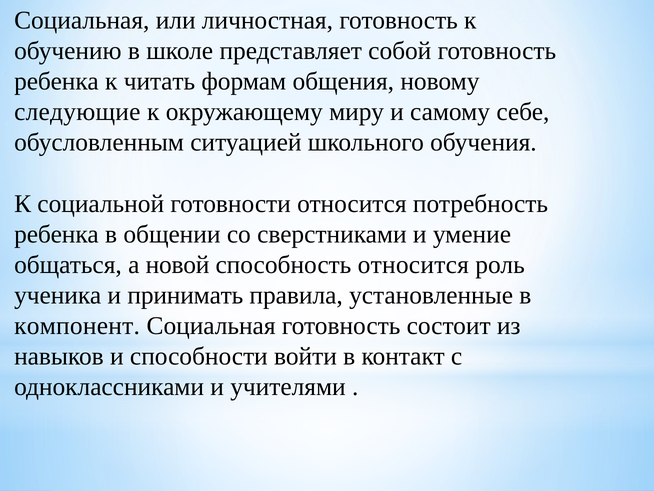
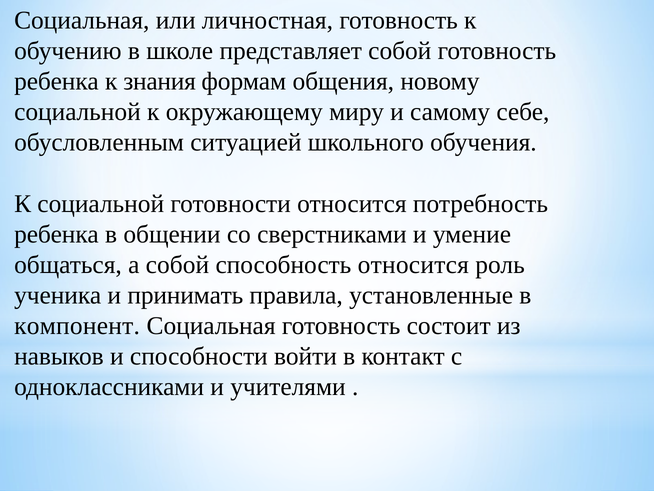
читать: читать -> знания
следующие at (77, 112): следующие -> социальной
а новой: новой -> собой
